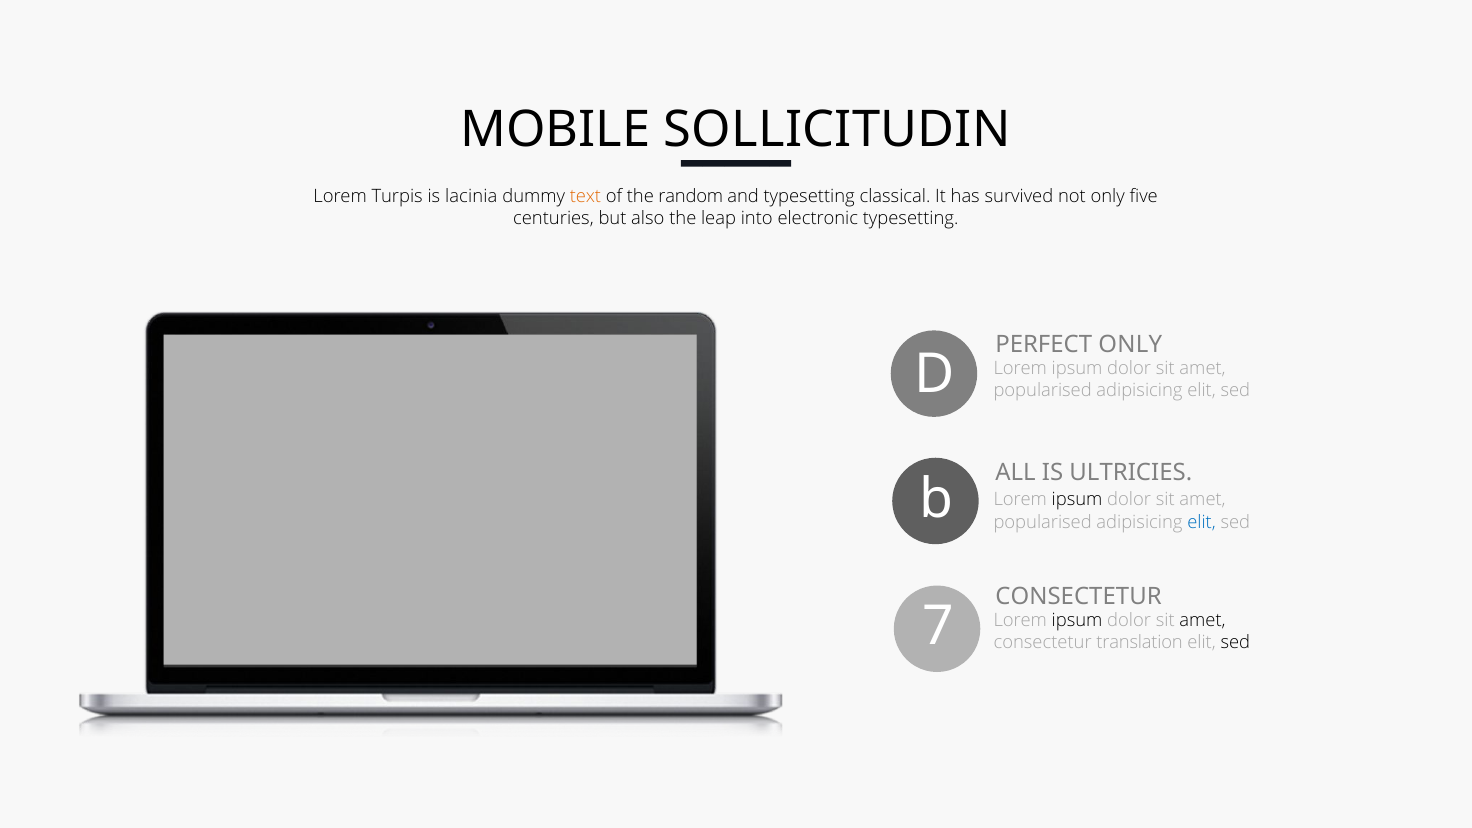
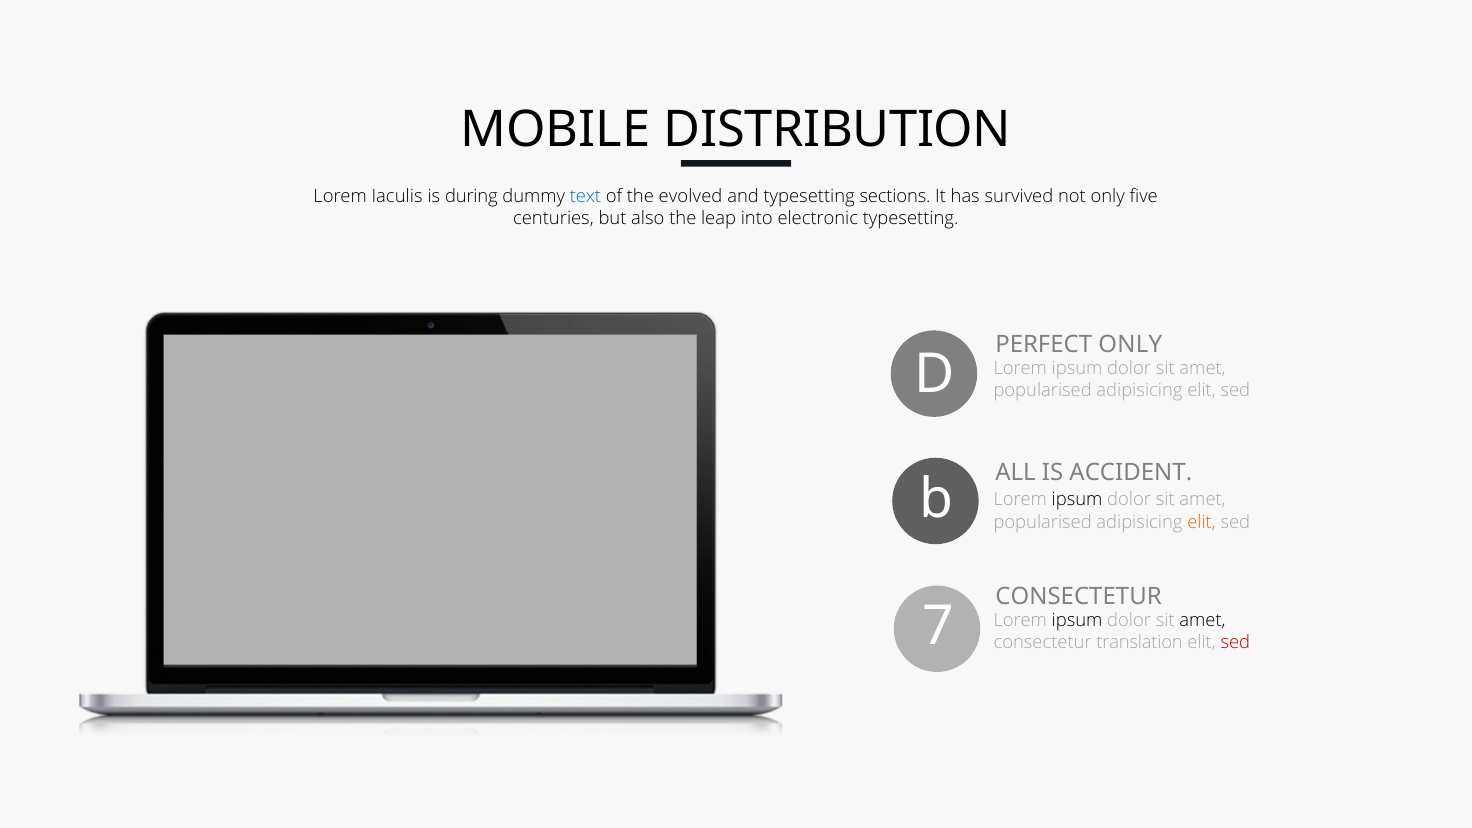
SOLLICITUDIN: SOLLICITUDIN -> DISTRIBUTION
Turpis: Turpis -> Iaculis
lacinia: lacinia -> during
text colour: orange -> blue
random: random -> evolved
classical: classical -> sections
ULTRICIES: ULTRICIES -> ACCIDENT
elit at (1202, 522) colour: blue -> orange
sed at (1235, 643) colour: black -> red
